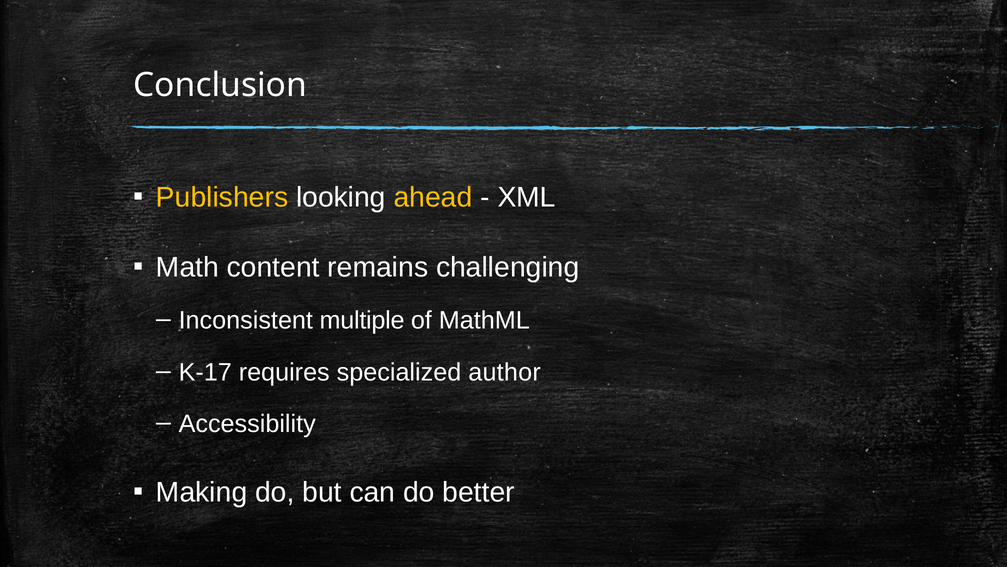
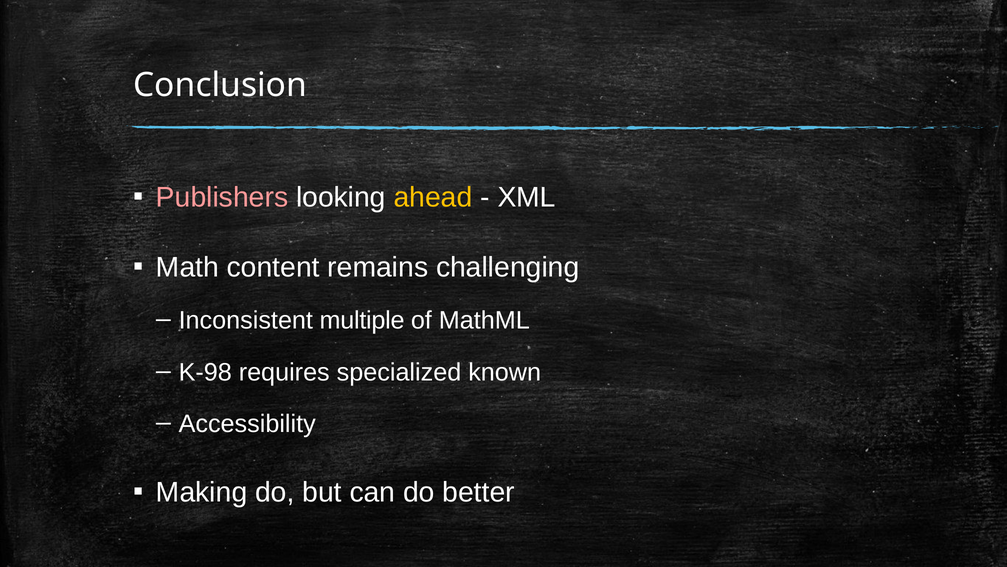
Publishers colour: yellow -> pink
K-17: K-17 -> K-98
author: author -> known
